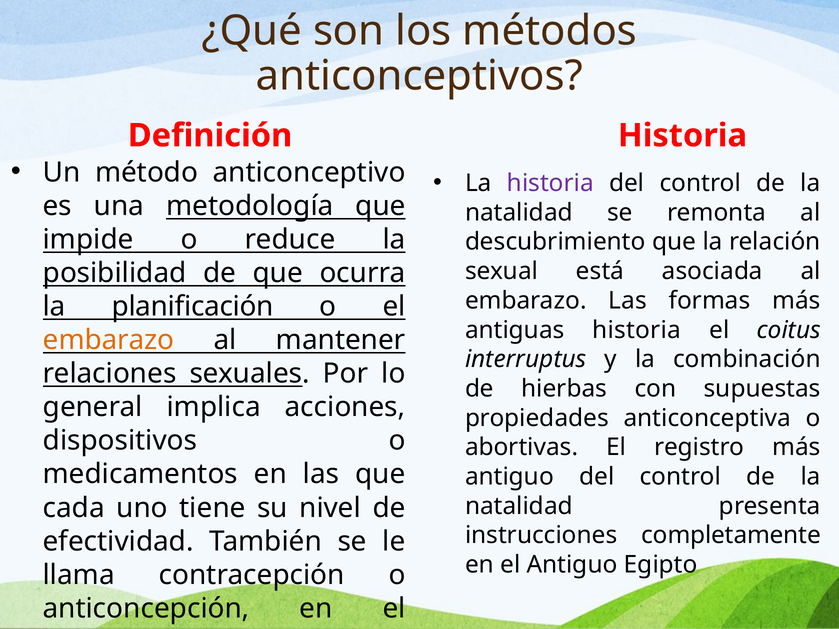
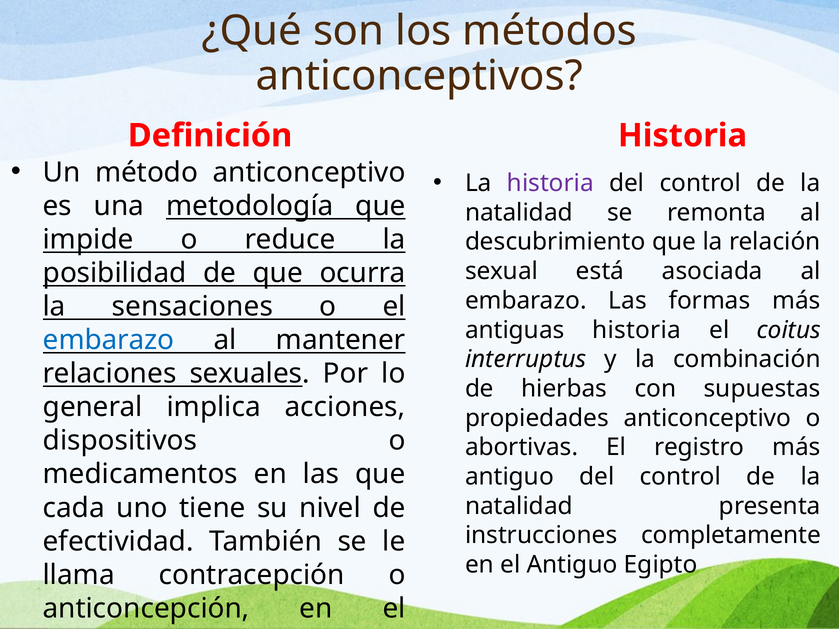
planificación: planificación -> sensaciones
embarazo at (109, 340) colour: orange -> blue
propiedades anticonceptiva: anticonceptiva -> anticonceptivo
